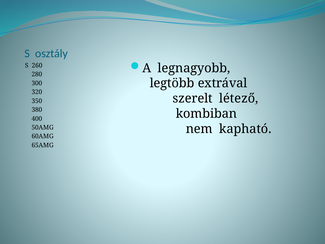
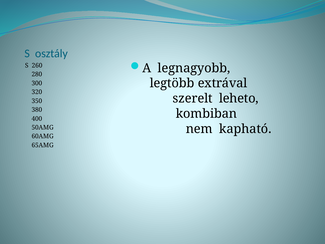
létező: létező -> leheto
